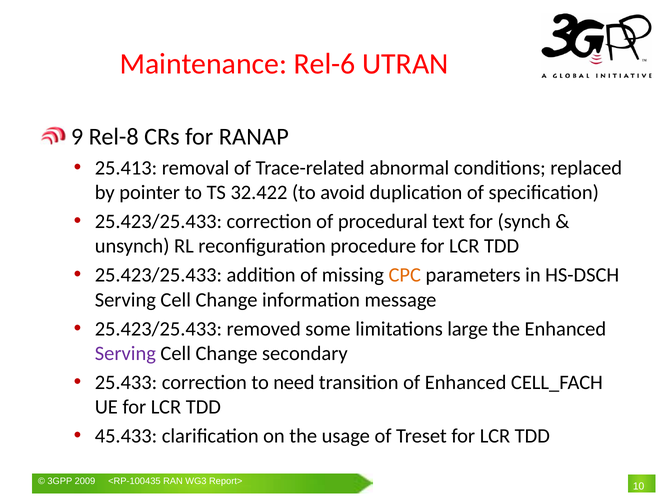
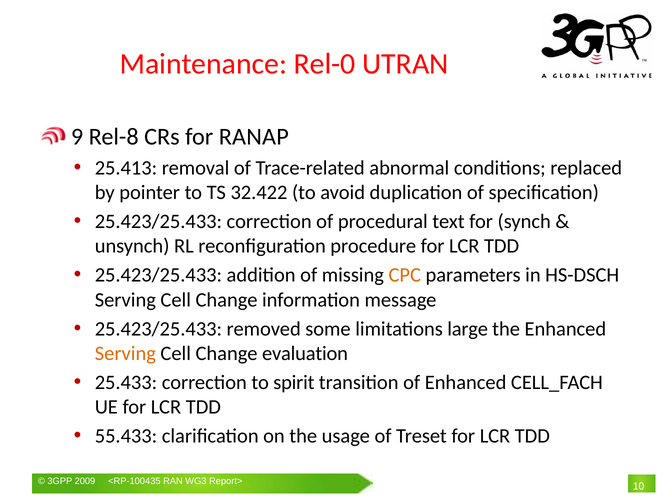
Rel-6: Rel-6 -> Rel-0
Serving at (125, 354) colour: purple -> orange
secondary: secondary -> evaluation
need: need -> spirit
45.433: 45.433 -> 55.433
